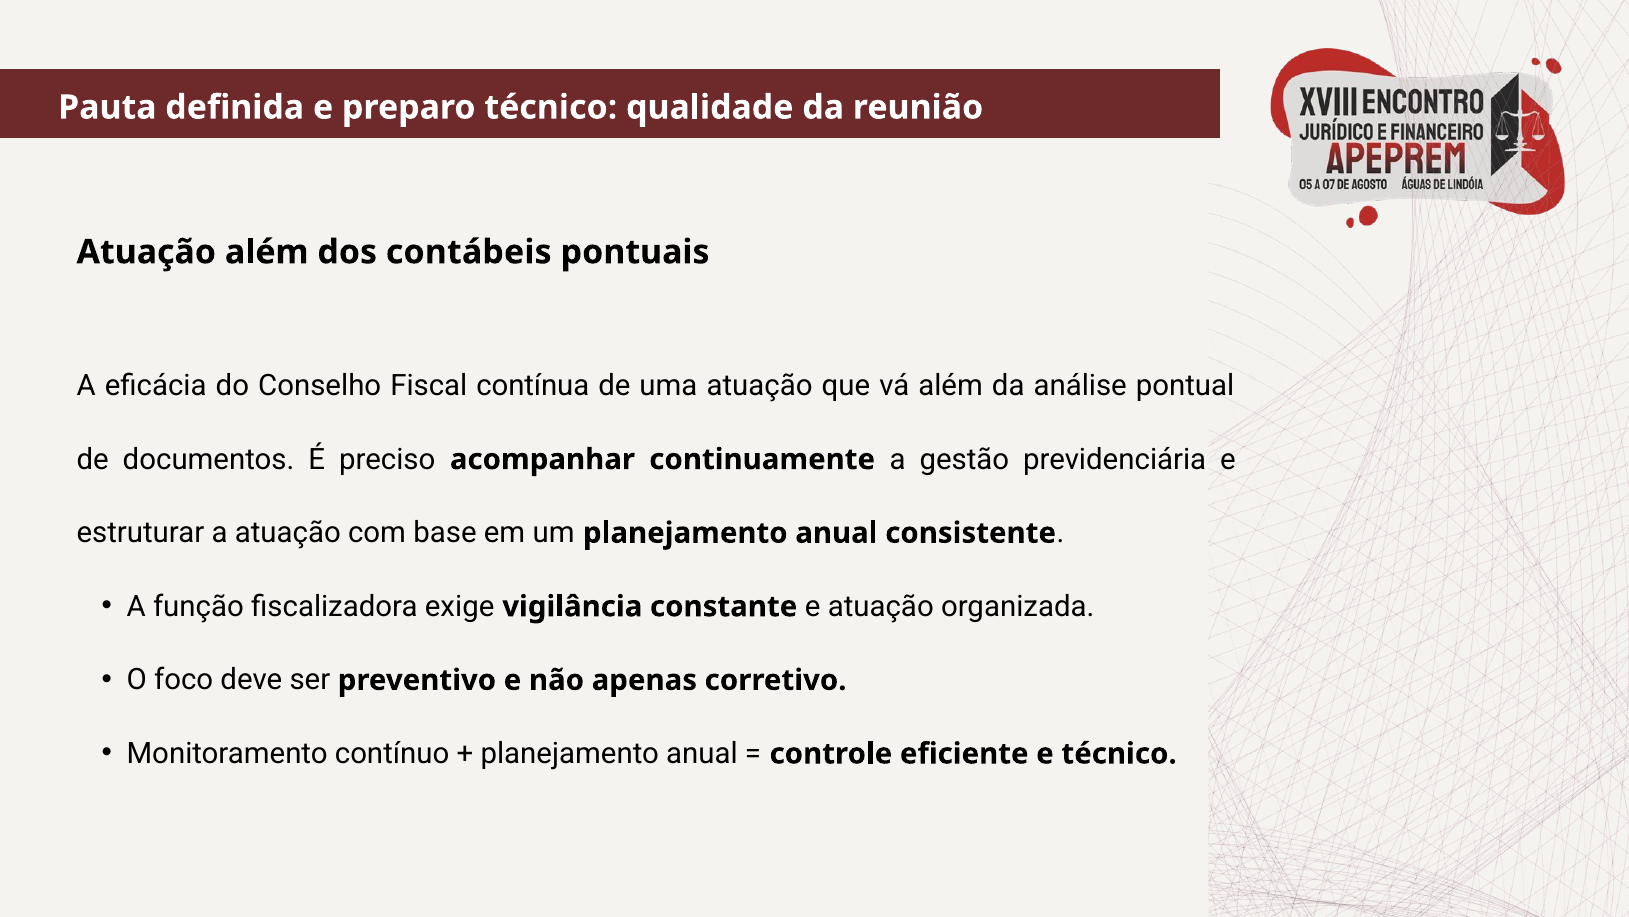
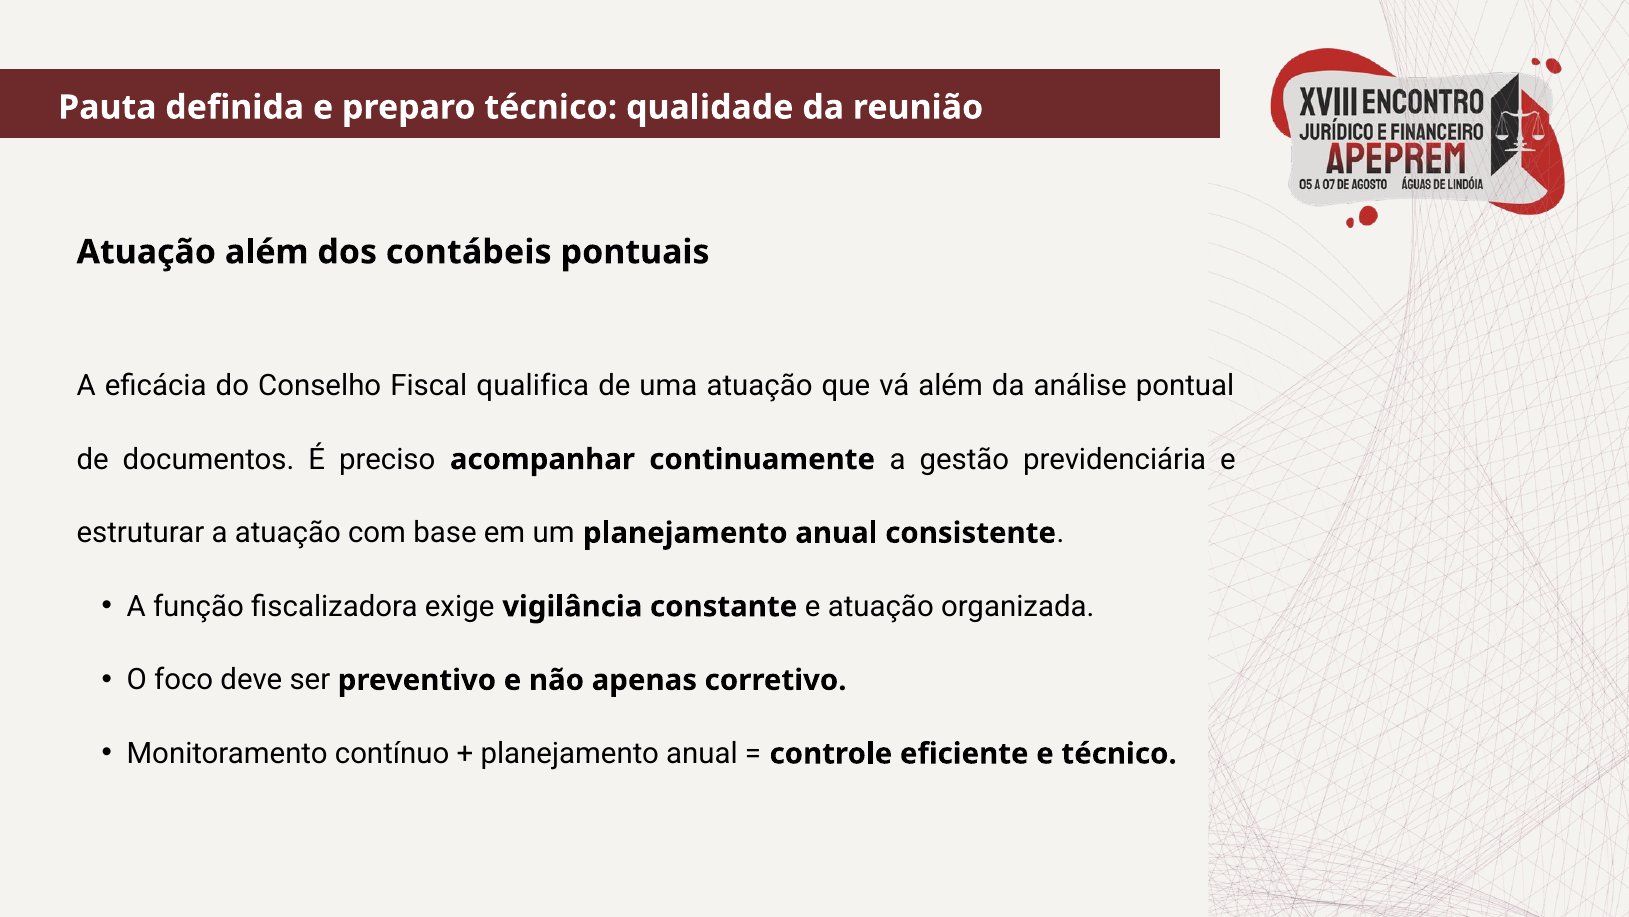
contínua: contínua -> qualifica
